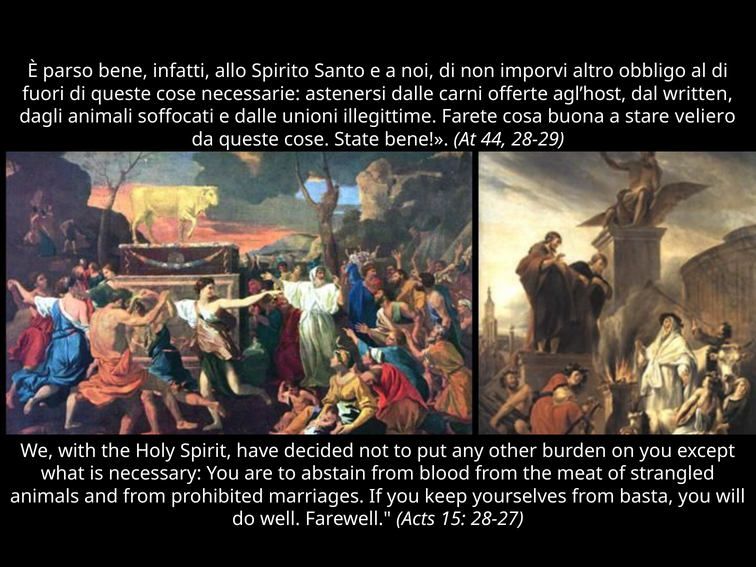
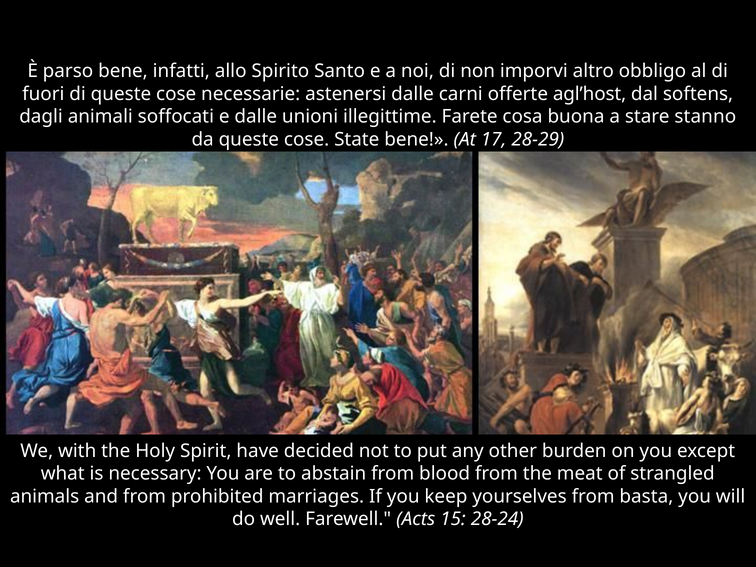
written: written -> softens
veliero: veliero -> stanno
44: 44 -> 17
28-27: 28-27 -> 28-24
